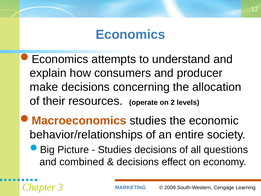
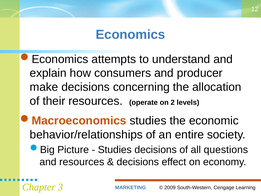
and combined: combined -> resources
